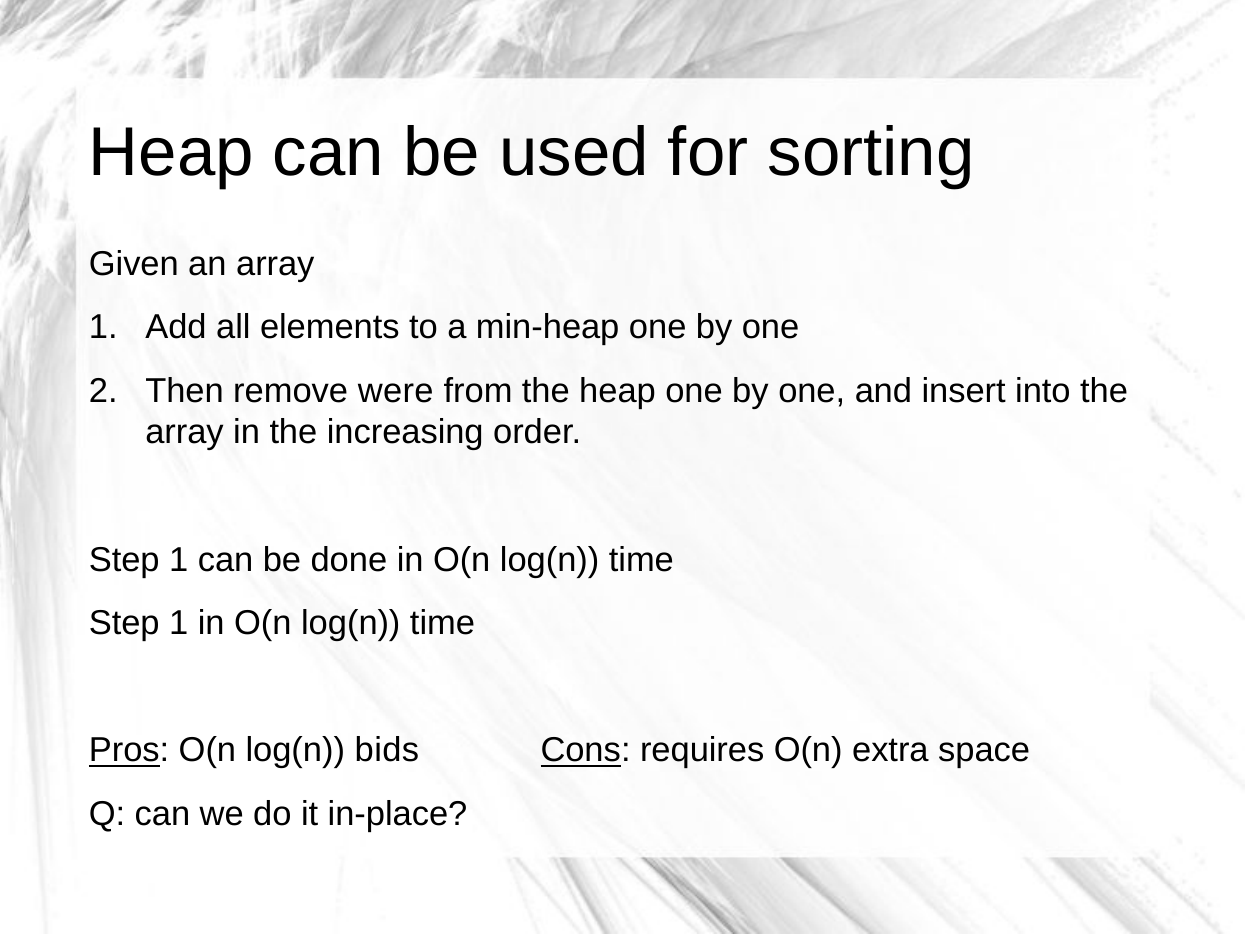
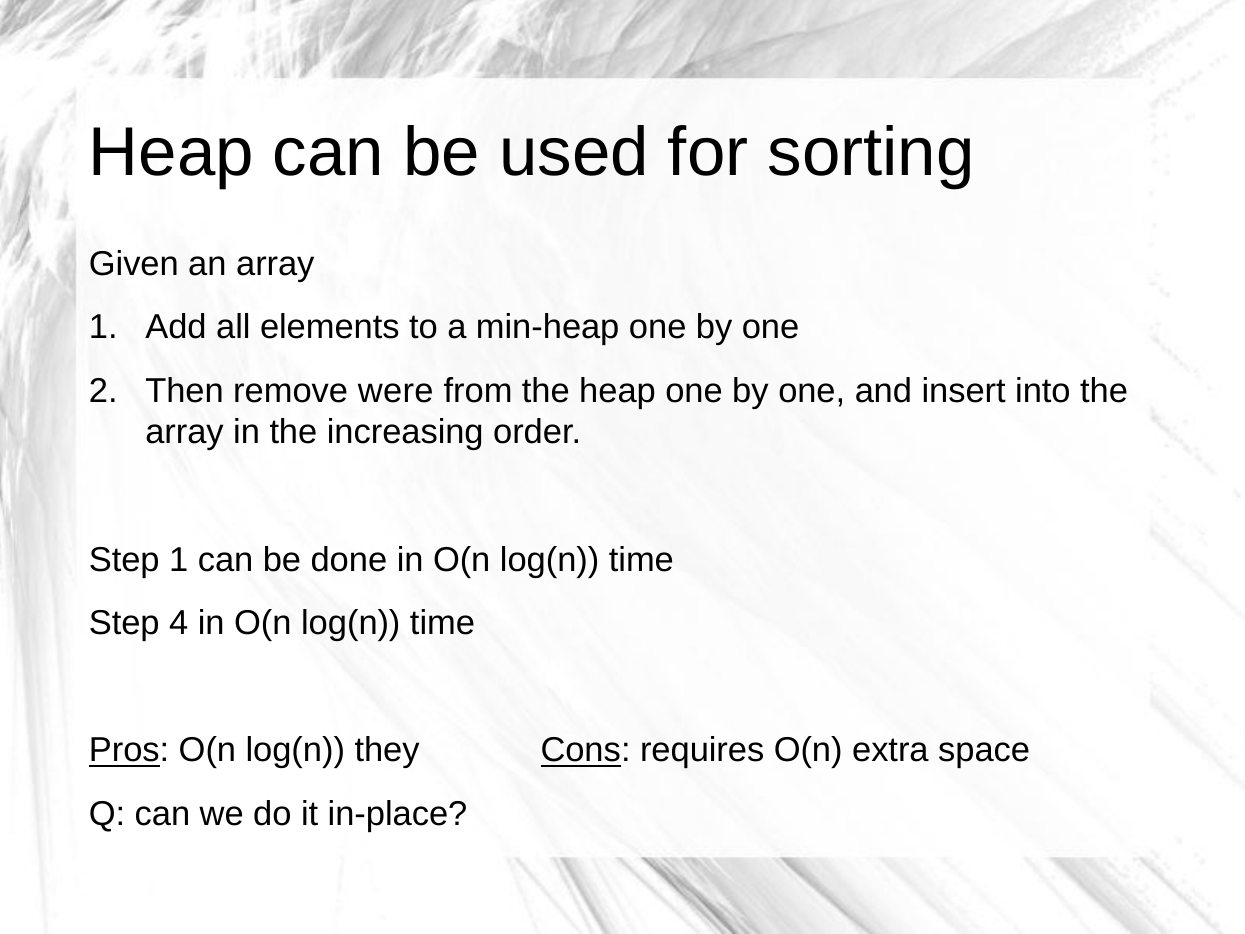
1 at (179, 623): 1 -> 4
bids: bids -> they
